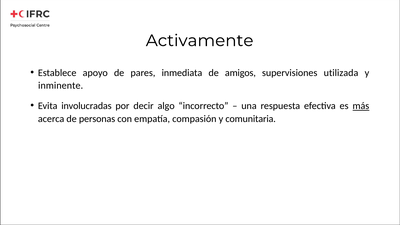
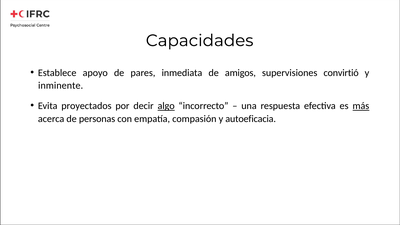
Activamente: Activamente -> Capacidades
utilizada: utilizada -> convirtió
involucradas: involucradas -> proyectados
algo underline: none -> present
comunitaria: comunitaria -> autoeficacia
